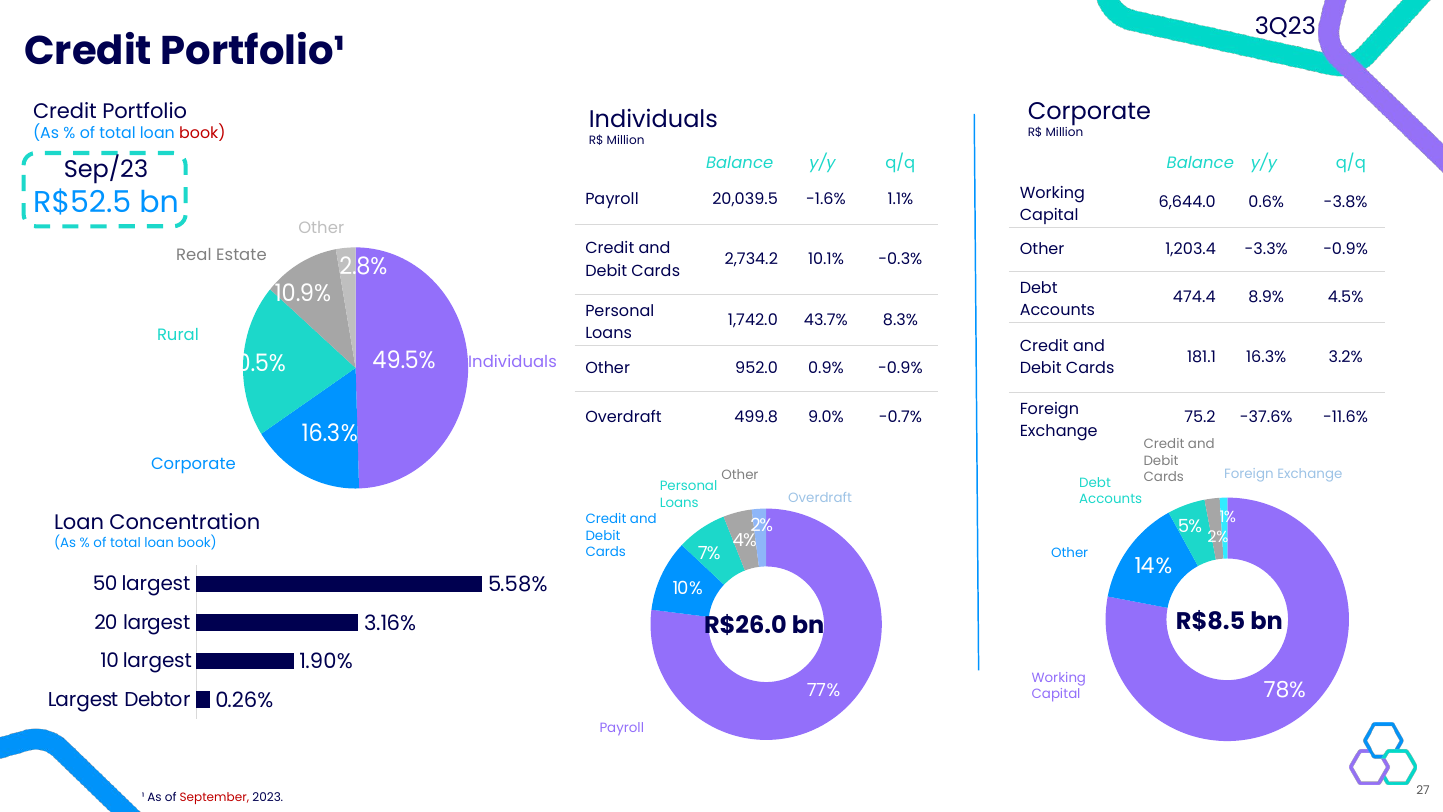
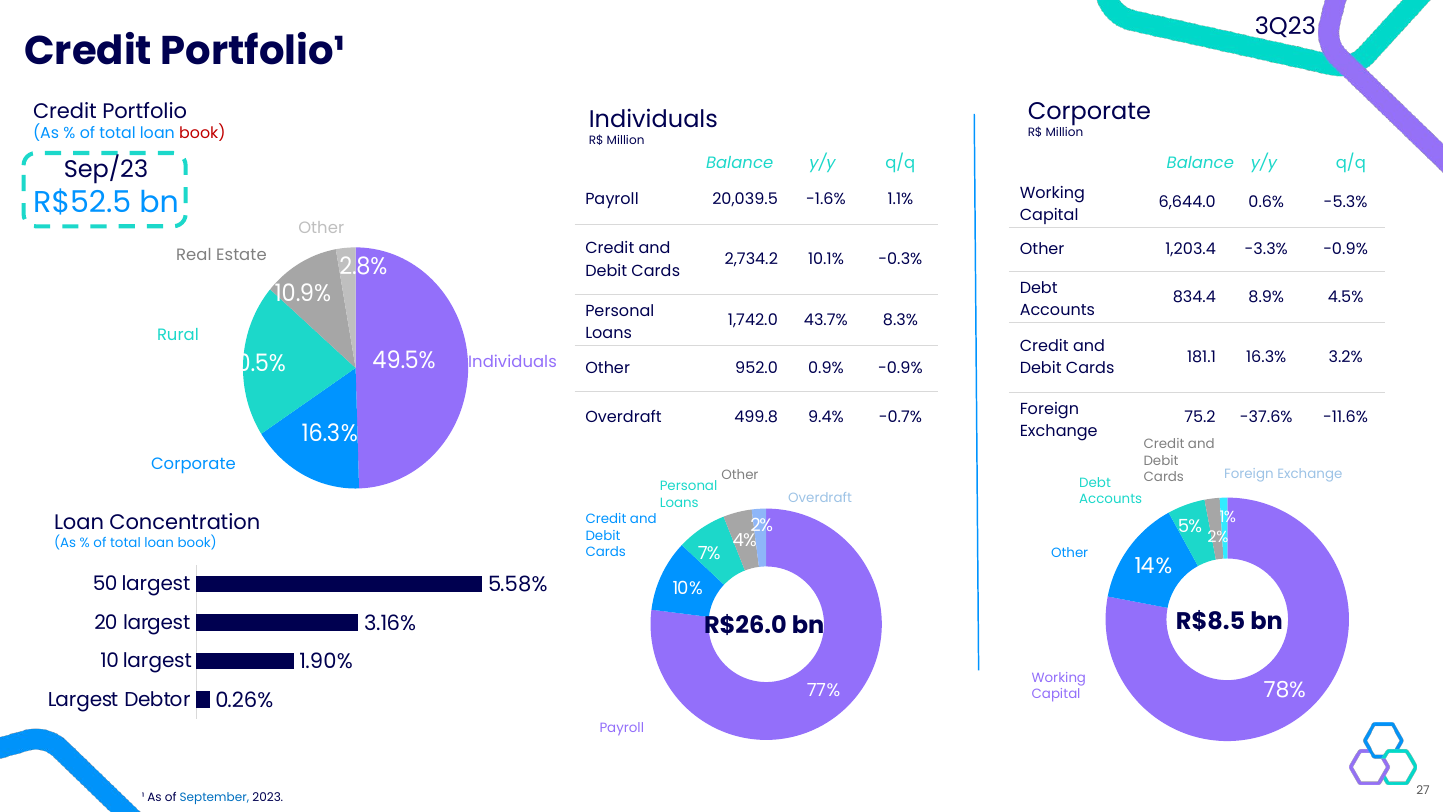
-3.8%: -3.8% -> -5.3%
474.4: 474.4 -> 834.4
9.0%: 9.0% -> 9.4%
September colour: red -> blue
